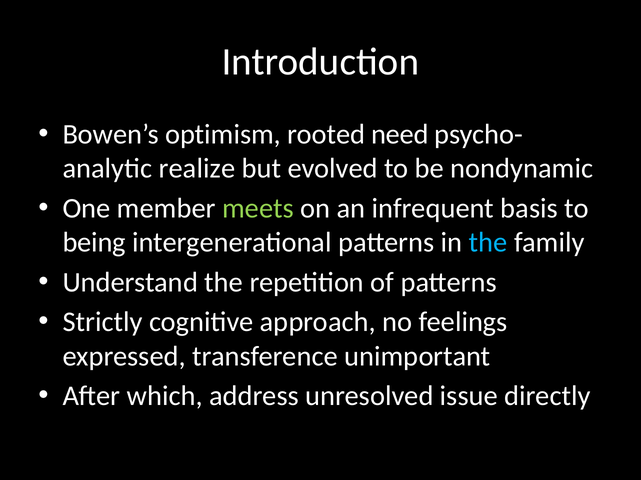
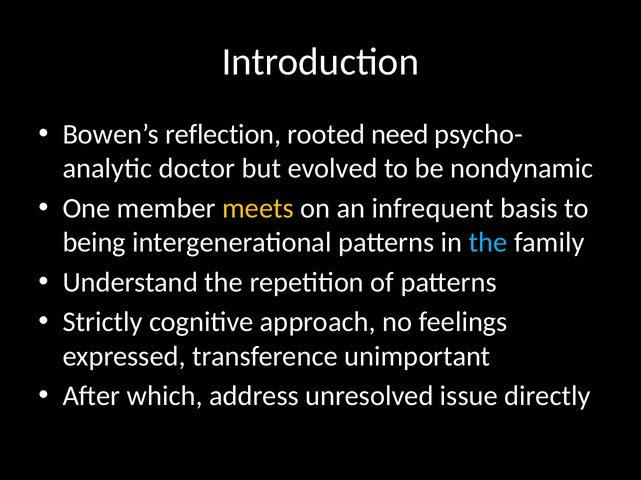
optimism: optimism -> reflection
realize: realize -> doctor
meets colour: light green -> yellow
